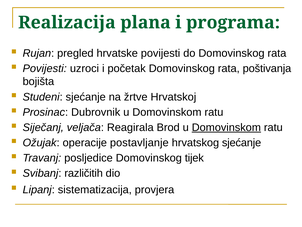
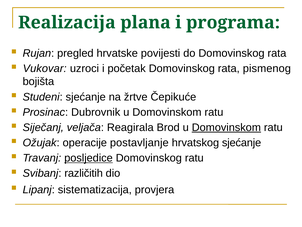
Povijesti at (45, 68): Povijesti -> Vukovar
poštivanja: poštivanja -> pismenog
Hrvatskoj: Hrvatskoj -> Čepikuće
posljedice underline: none -> present
Domovinskog tijek: tijek -> ratu
